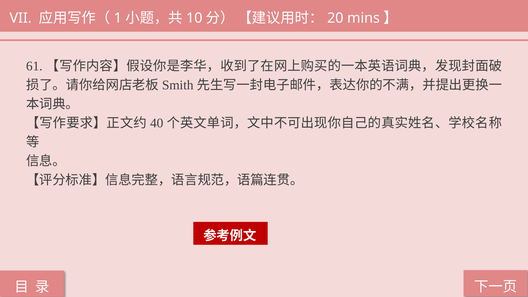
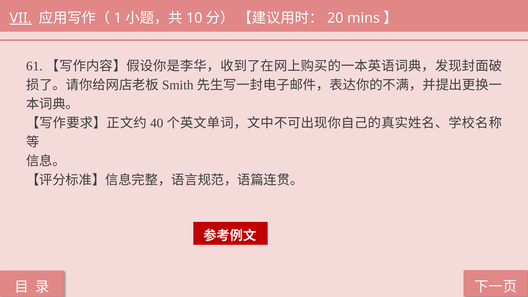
VII underline: none -> present
